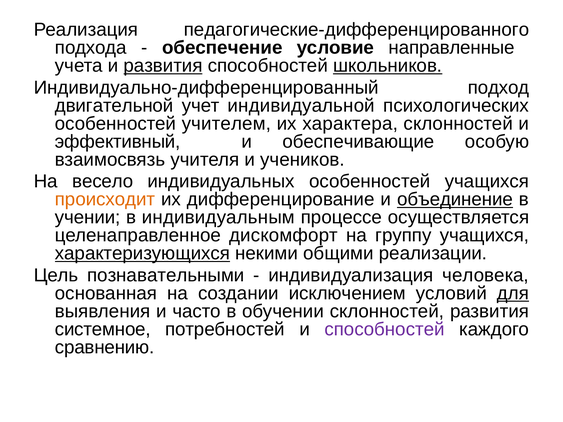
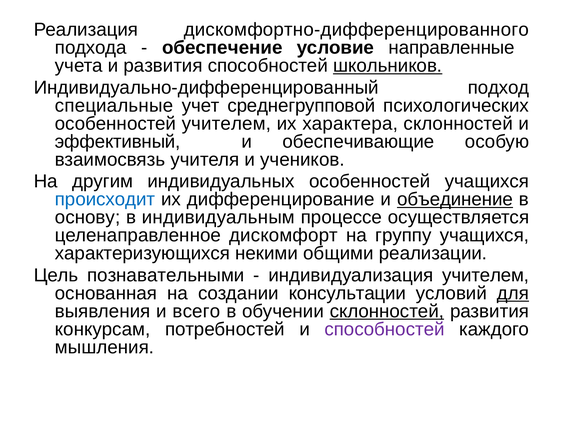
педагогические-дифференцированного: педагогические-дифференцированного -> дискомфортно-дифференцированного
развития at (163, 66) underline: present -> none
двигательной: двигательной -> специальные
индивидуальной: индивидуальной -> среднегрупповой
весело: весело -> другим
происходит colour: orange -> blue
учении: учении -> основу
характеризующихся underline: present -> none
индивидуализация человека: человека -> учителем
исключением: исключением -> консультации
часто: часто -> всего
склонностей at (387, 311) underline: none -> present
системное: системное -> конкурсам
сравнению: сравнению -> мышления
